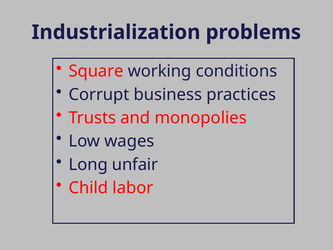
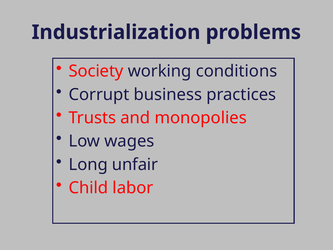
Square: Square -> Society
